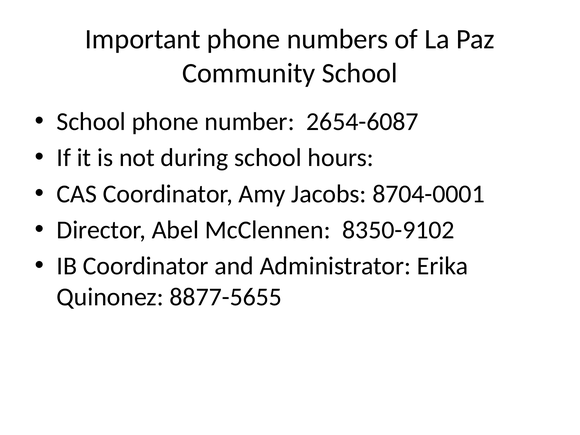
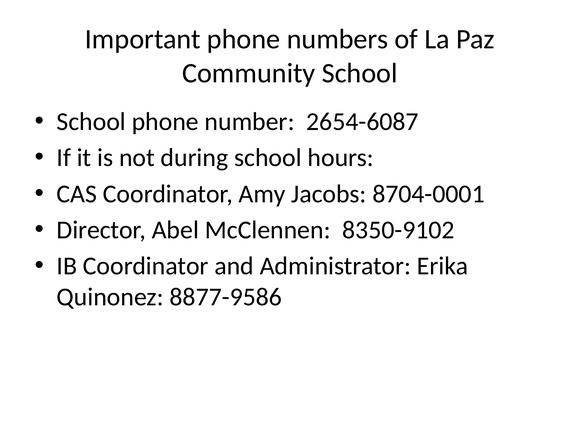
8877-5655: 8877-5655 -> 8877-9586
